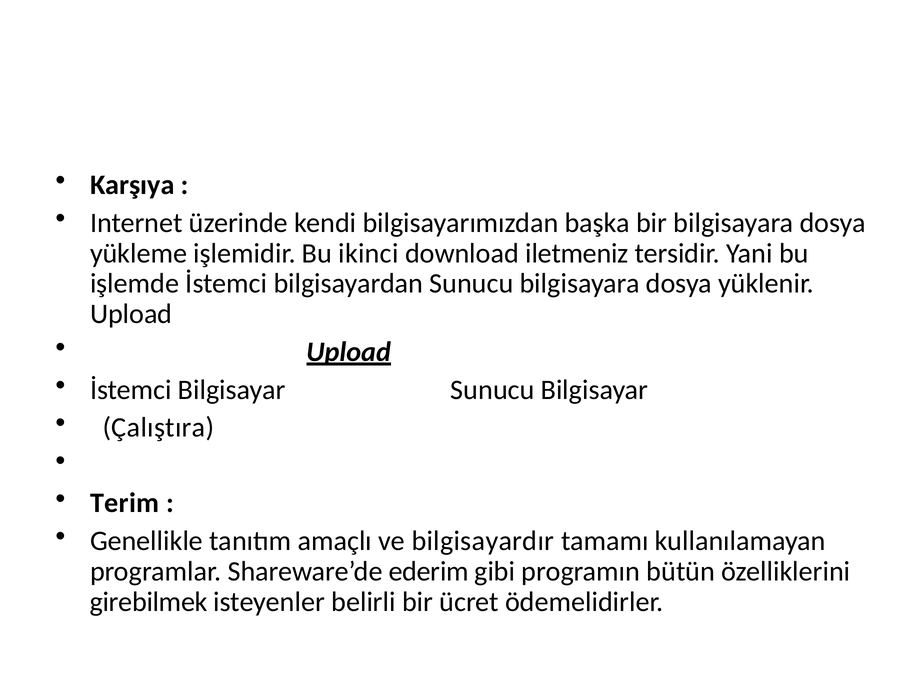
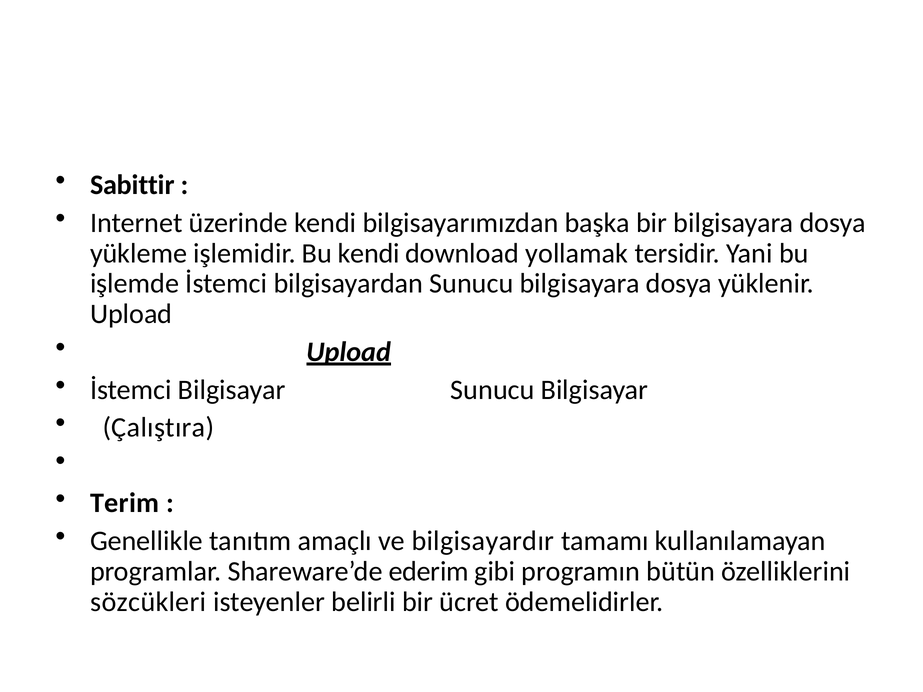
Karşıya: Karşıya -> Sabittir
Bu ikinci: ikinci -> kendi
iletmeniz: iletmeniz -> yollamak
girebilmek: girebilmek -> sözcükleri
